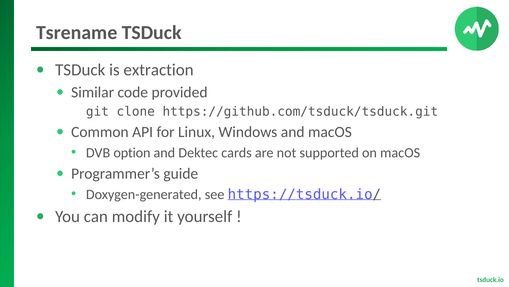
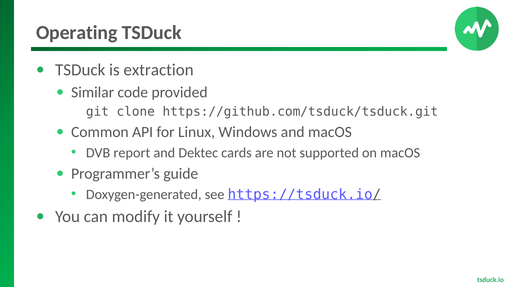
Tsrename: Tsrename -> Operating
option: option -> report
